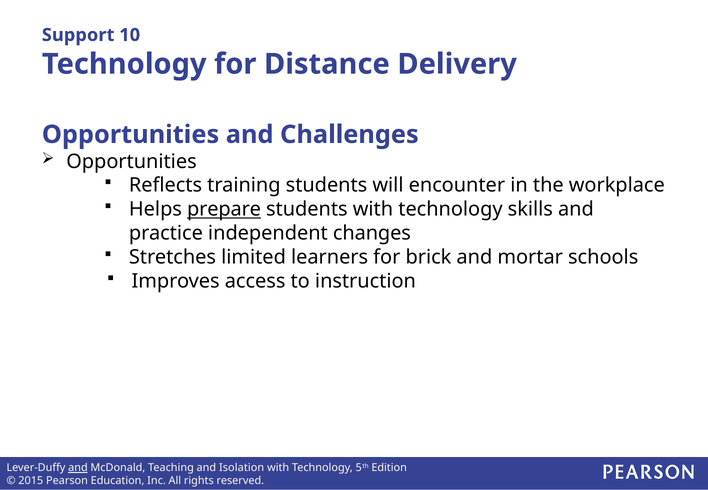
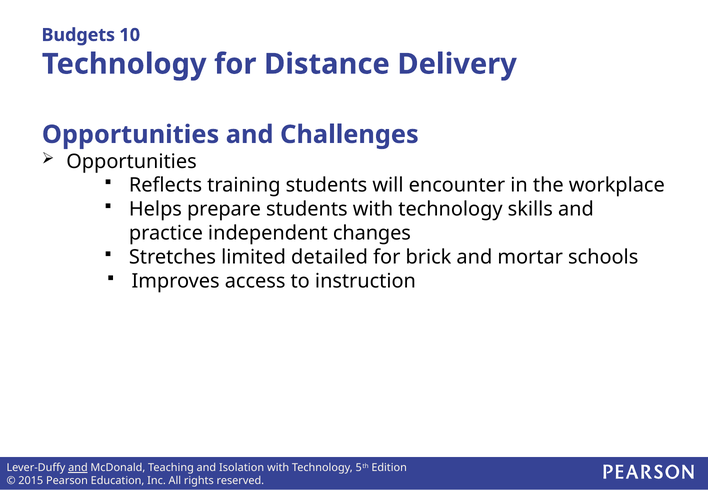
Support: Support -> Budgets
prepare underline: present -> none
learners: learners -> detailed
